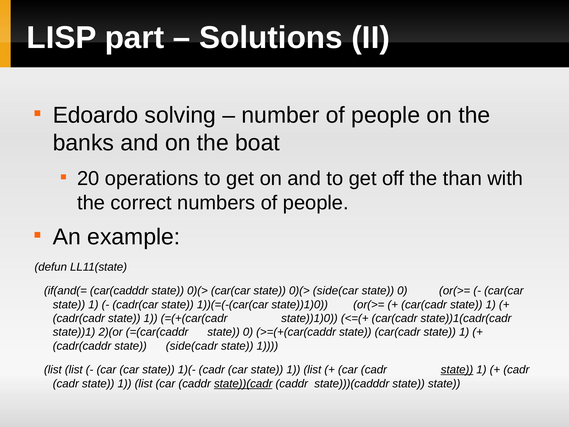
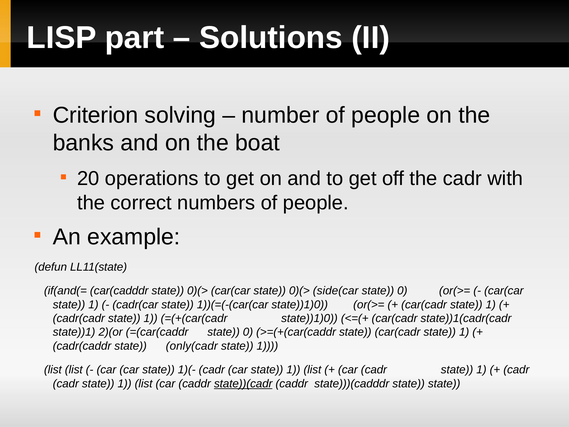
Edoardo: Edoardo -> Criterion
the than: than -> cadr
side(cadr: side(cadr -> only(cadr
state at (457, 370) underline: present -> none
